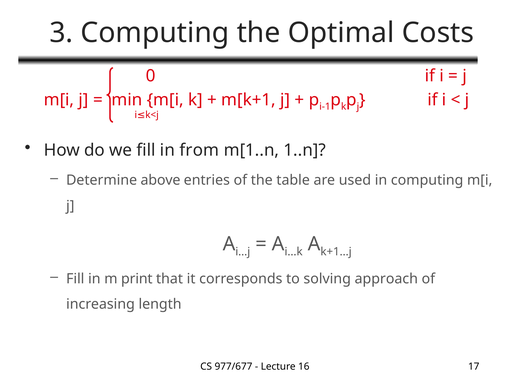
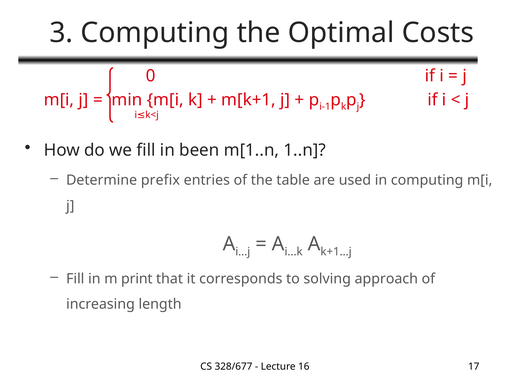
from: from -> been
above: above -> prefix
977/677: 977/677 -> 328/677
